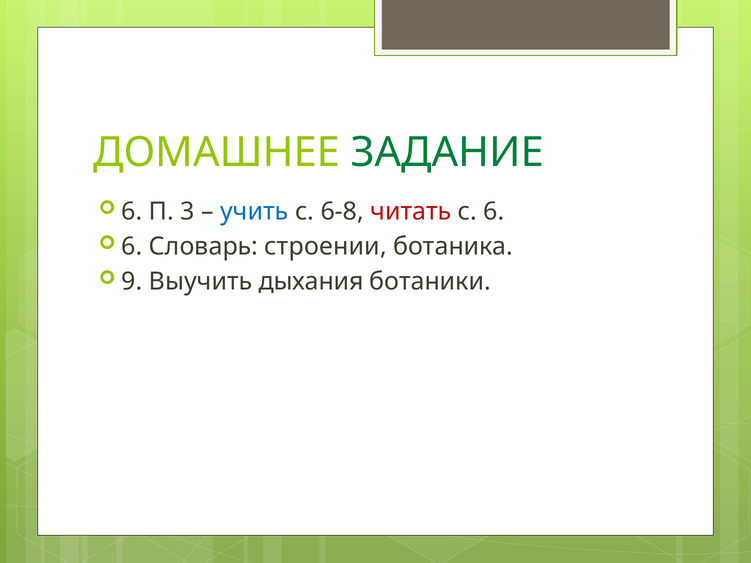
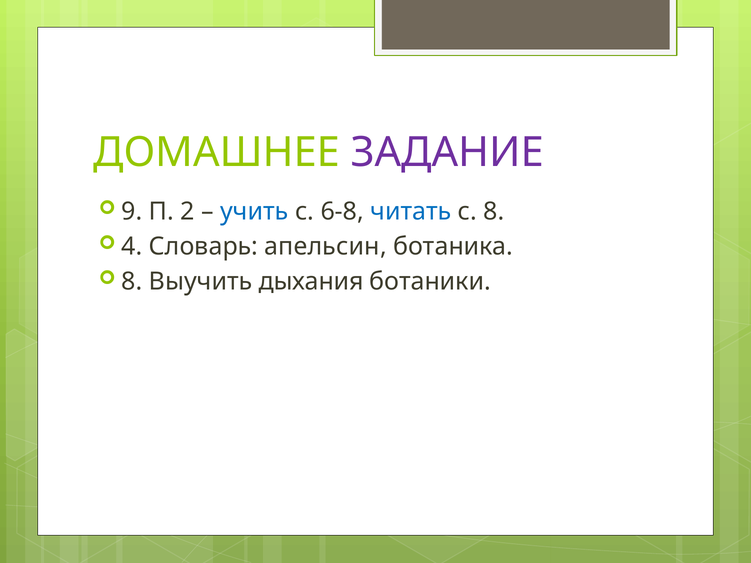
ЗАДАНИЕ colour: green -> purple
6 at (132, 211): 6 -> 9
3: 3 -> 2
читать colour: red -> blue
с 6: 6 -> 8
6 at (132, 246): 6 -> 4
строении: строении -> апельсин
9 at (132, 281): 9 -> 8
